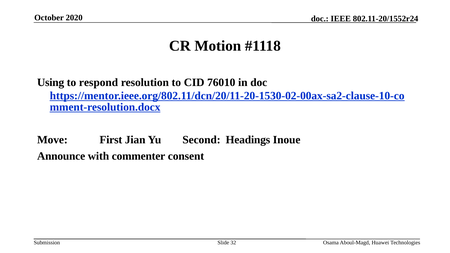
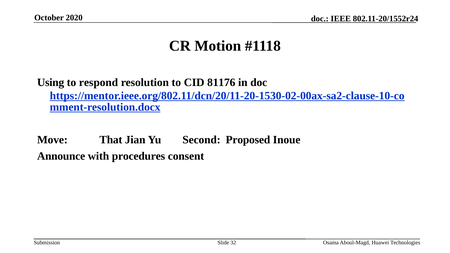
76010: 76010 -> 81176
First: First -> That
Headings: Headings -> Proposed
commenter: commenter -> procedures
